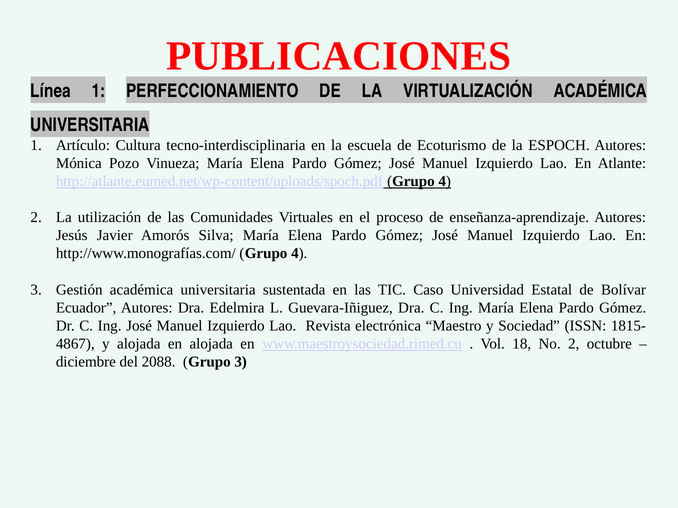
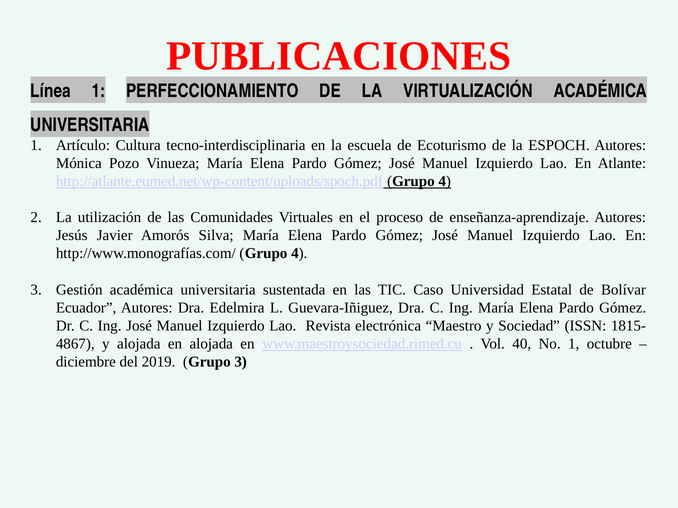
18: 18 -> 40
No 2: 2 -> 1
2088: 2088 -> 2019
